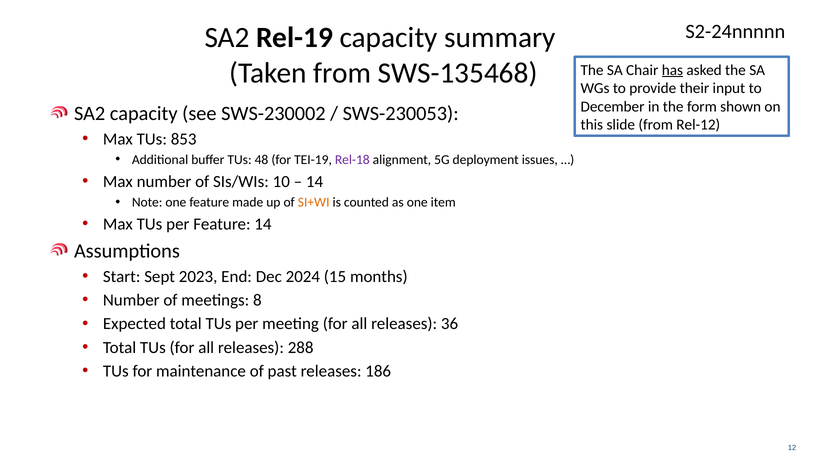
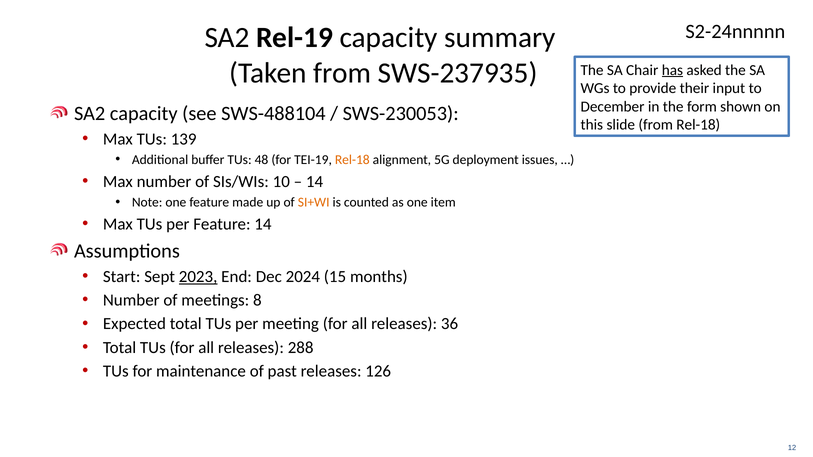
SWS-135468: SWS-135468 -> SWS-237935
SWS-230002: SWS-230002 -> SWS-488104
from Rel-12: Rel-12 -> Rel-18
853: 853 -> 139
Rel-18 at (352, 160) colour: purple -> orange
2023 underline: none -> present
186: 186 -> 126
